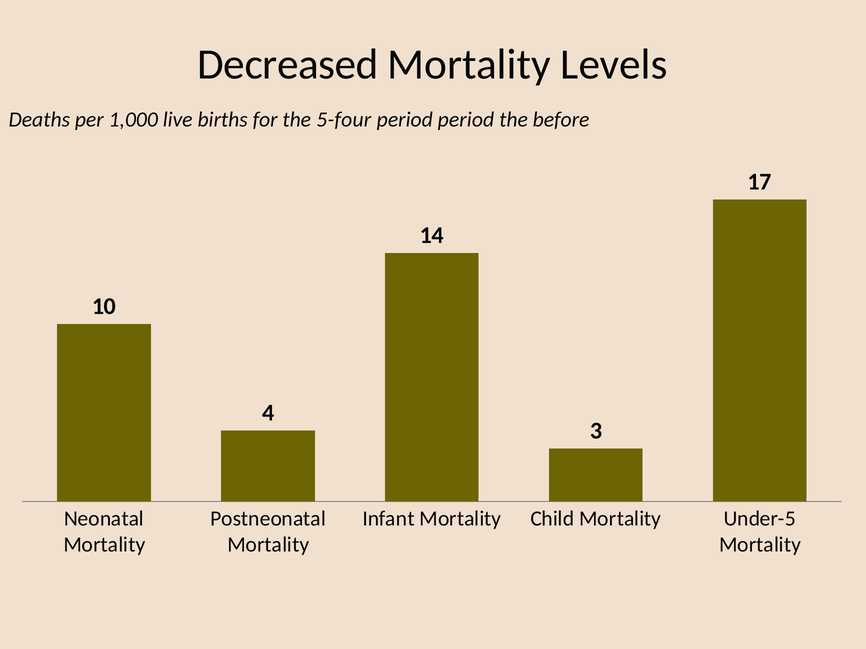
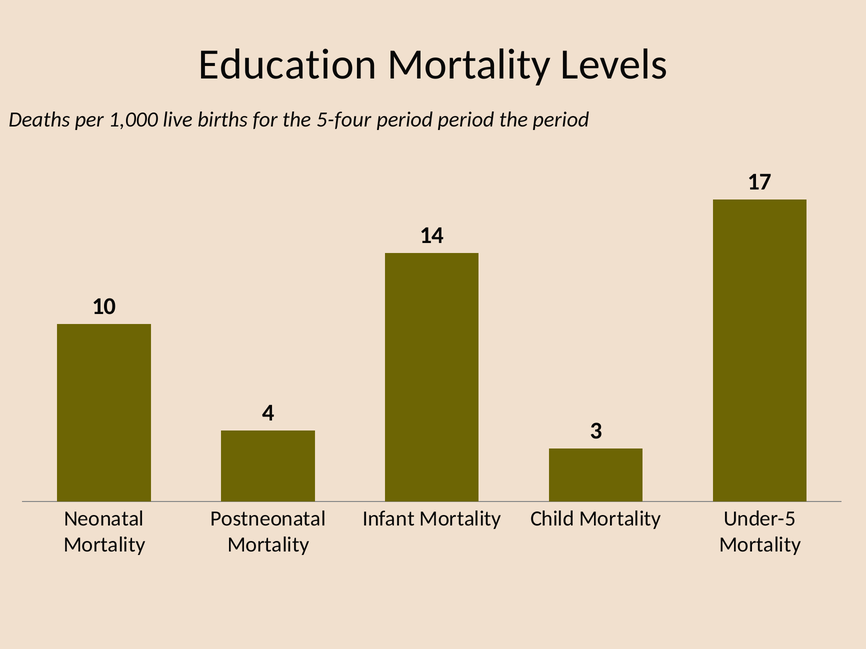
Decreased: Decreased -> Education
the before: before -> period
